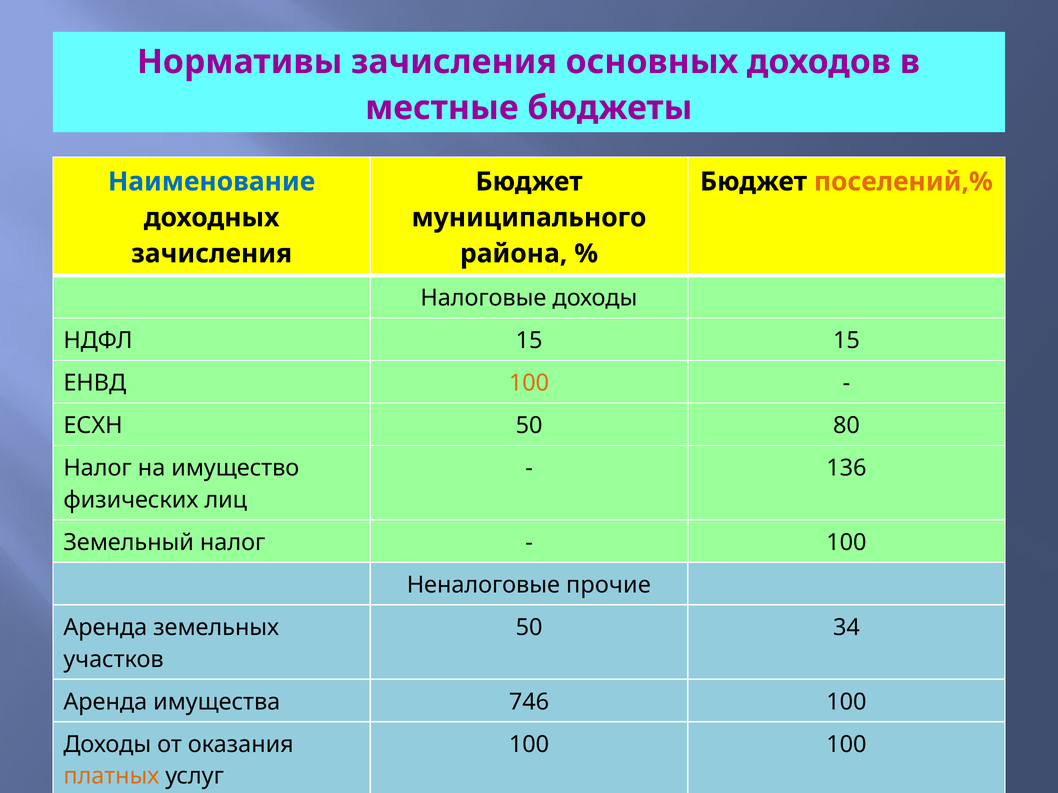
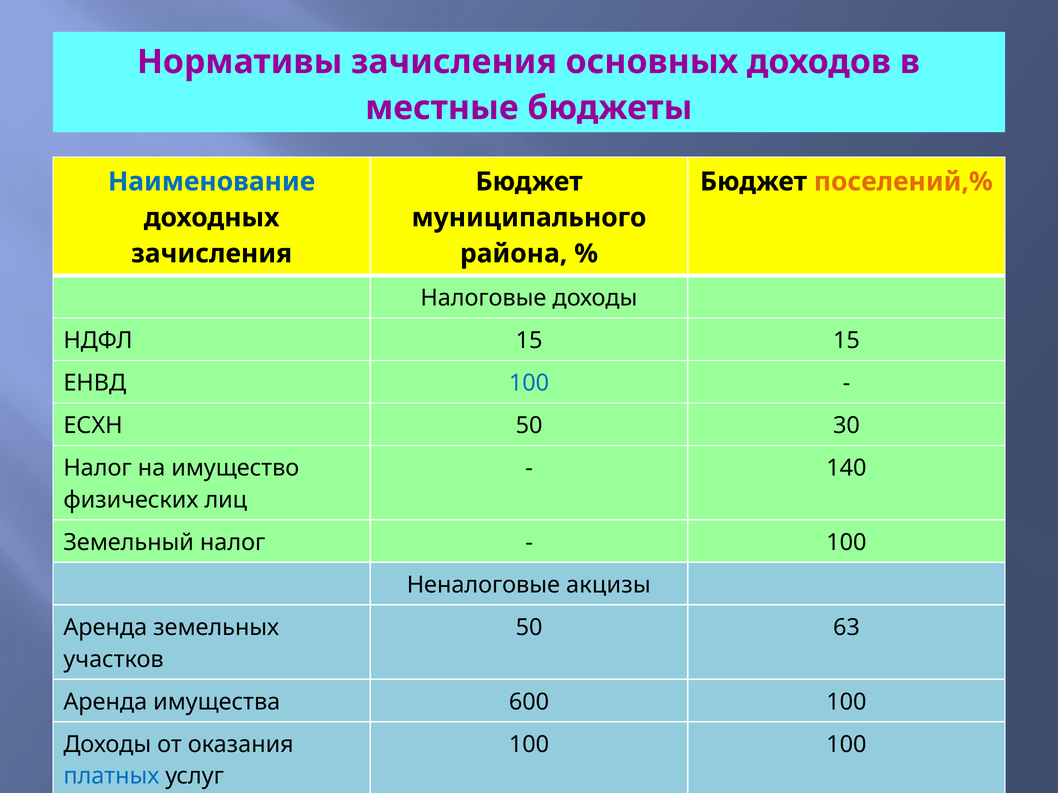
100 at (529, 383) colour: orange -> blue
80: 80 -> 30
136: 136 -> 140
прочие: прочие -> акцизы
34: 34 -> 63
746: 746 -> 600
платных colour: orange -> blue
